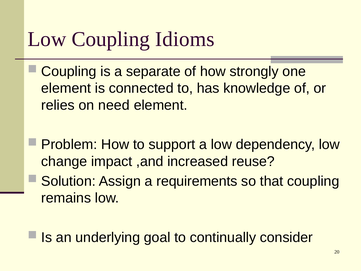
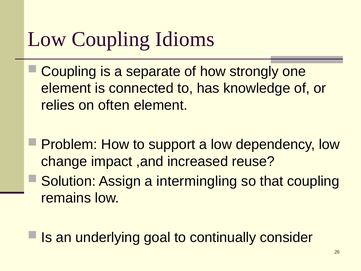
need: need -> often
requirements: requirements -> intermingling
